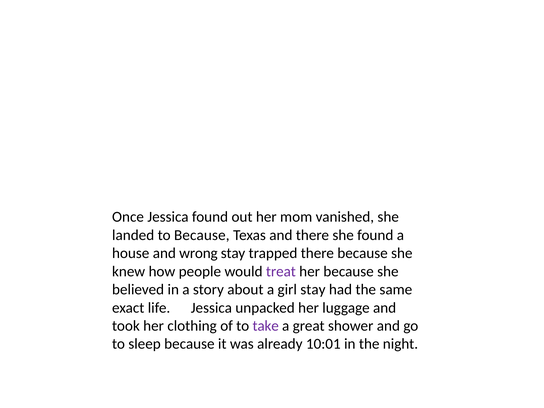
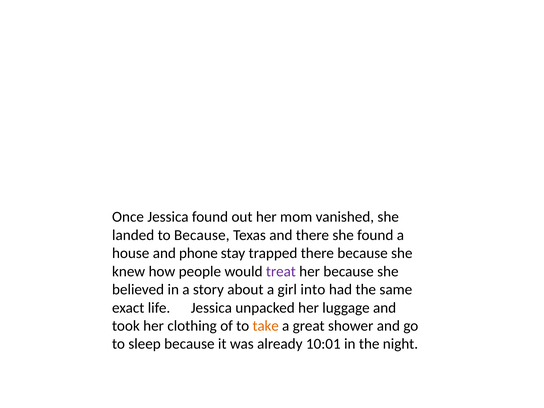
wrong: wrong -> phone
girl stay: stay -> into
take colour: purple -> orange
